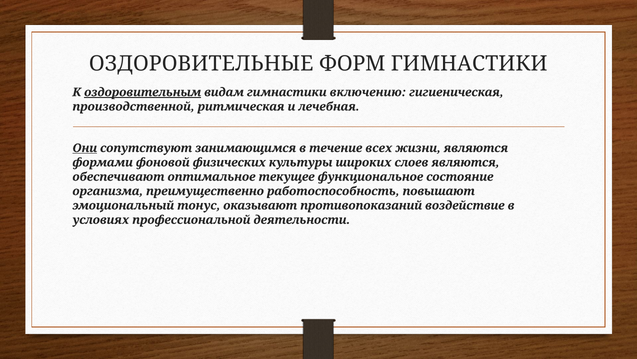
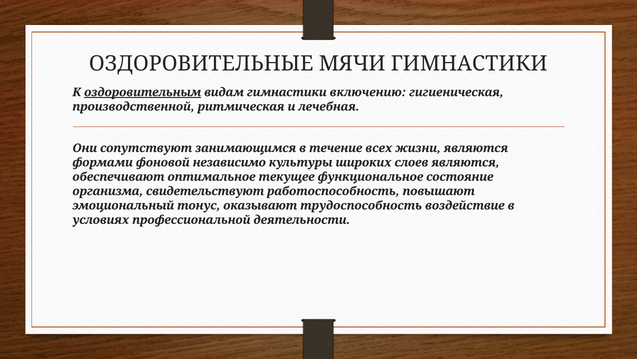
ФОРМ: ФОРМ -> МЯЧИ
Они underline: present -> none
физических: физических -> независимо
преимущественно: преимущественно -> свидетельствуют
противопоказаний: противопоказаний -> трудоспособность
